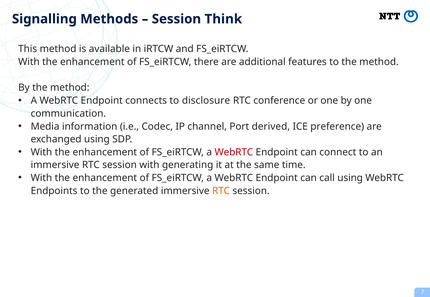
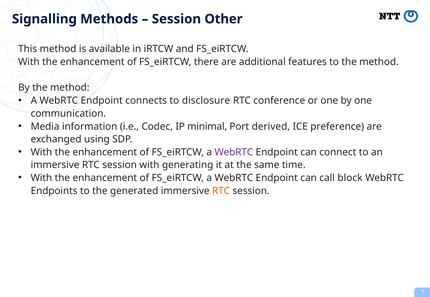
Think: Think -> Other
channel: channel -> minimal
WebRTC at (234, 153) colour: red -> purple
call using: using -> block
